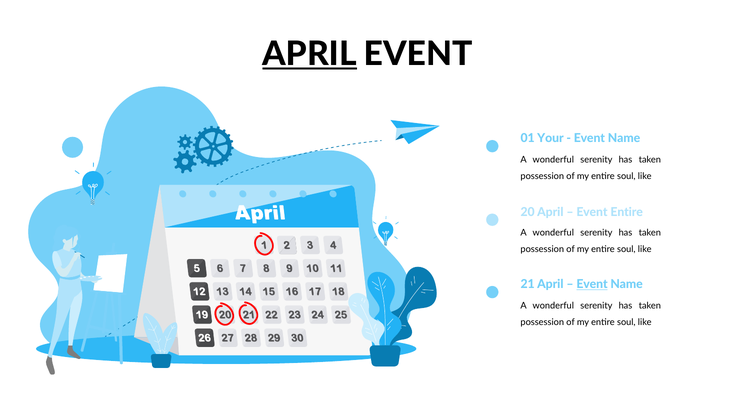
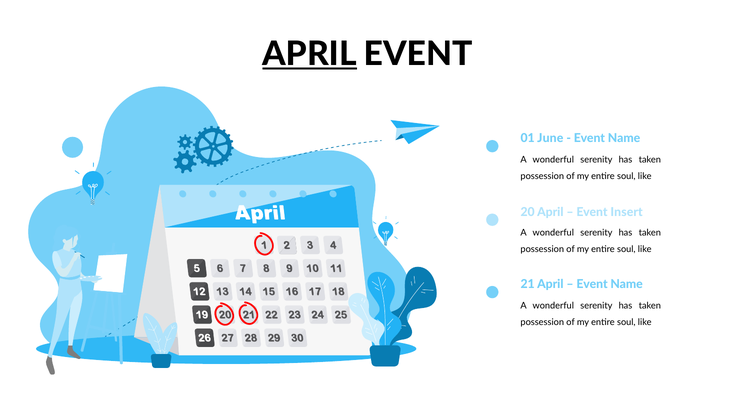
Your: Your -> June
Event Entire: Entire -> Insert
Event at (592, 284) underline: present -> none
